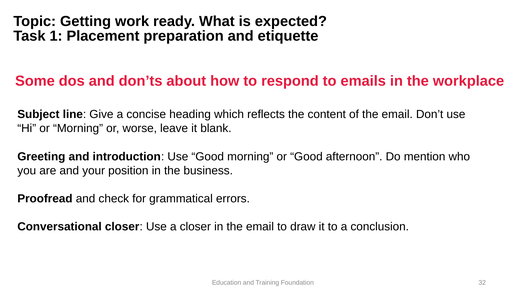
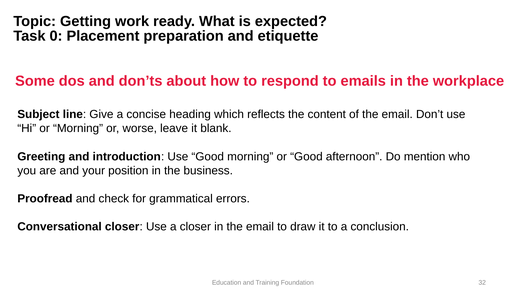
1: 1 -> 0
